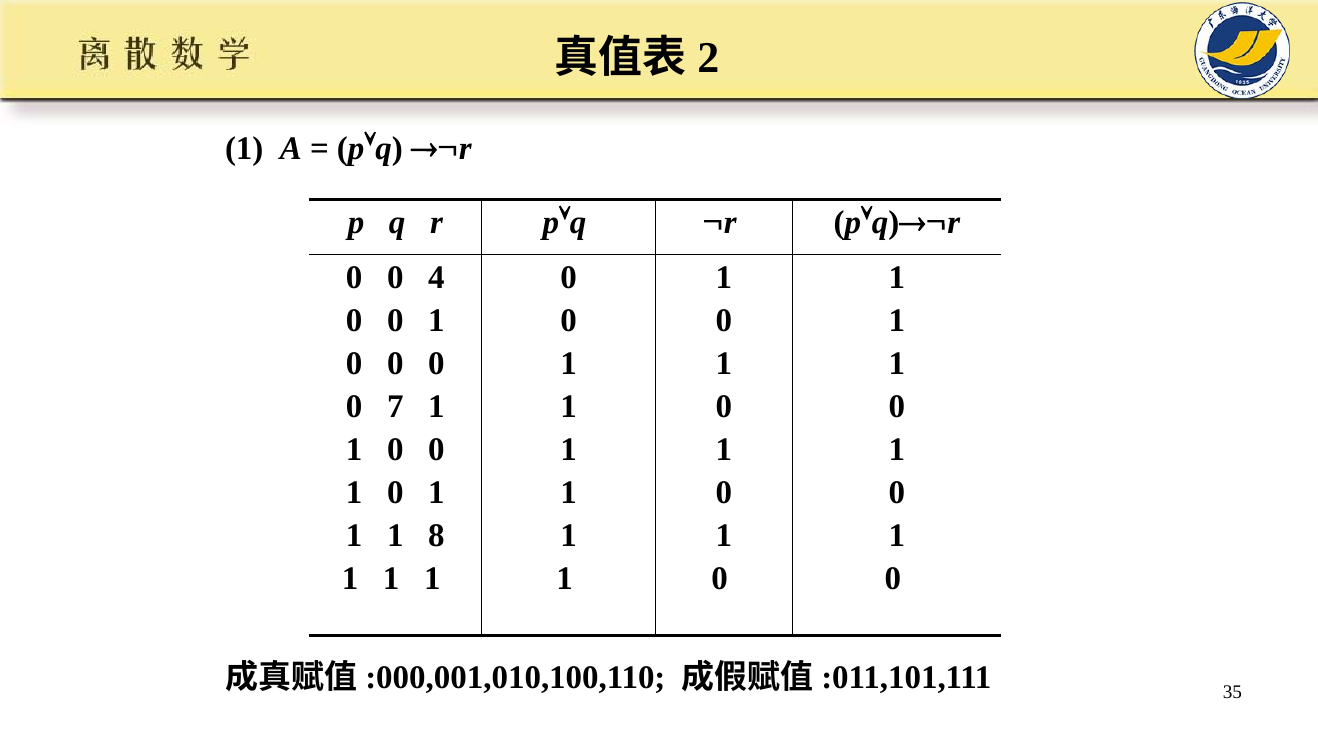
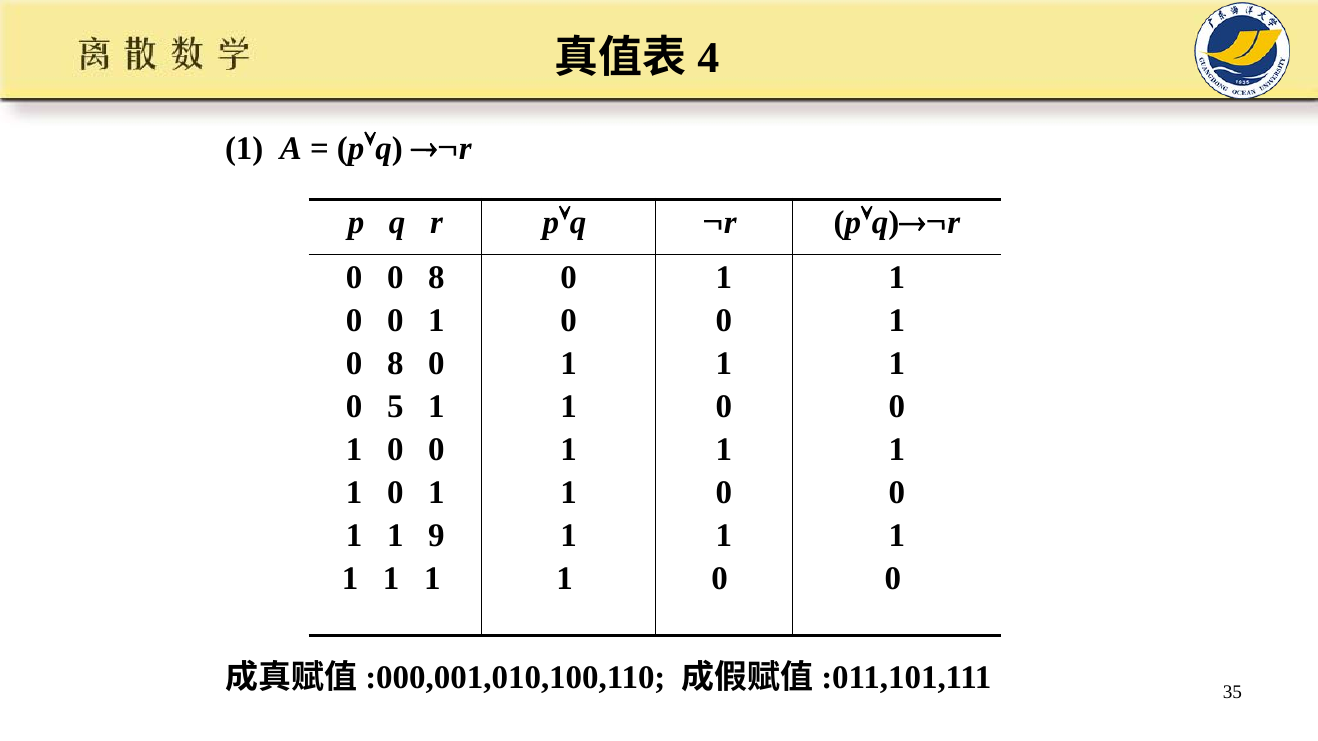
2: 2 -> 4
0 0 4: 4 -> 8
0 at (395, 364): 0 -> 8
7: 7 -> 5
8: 8 -> 9
